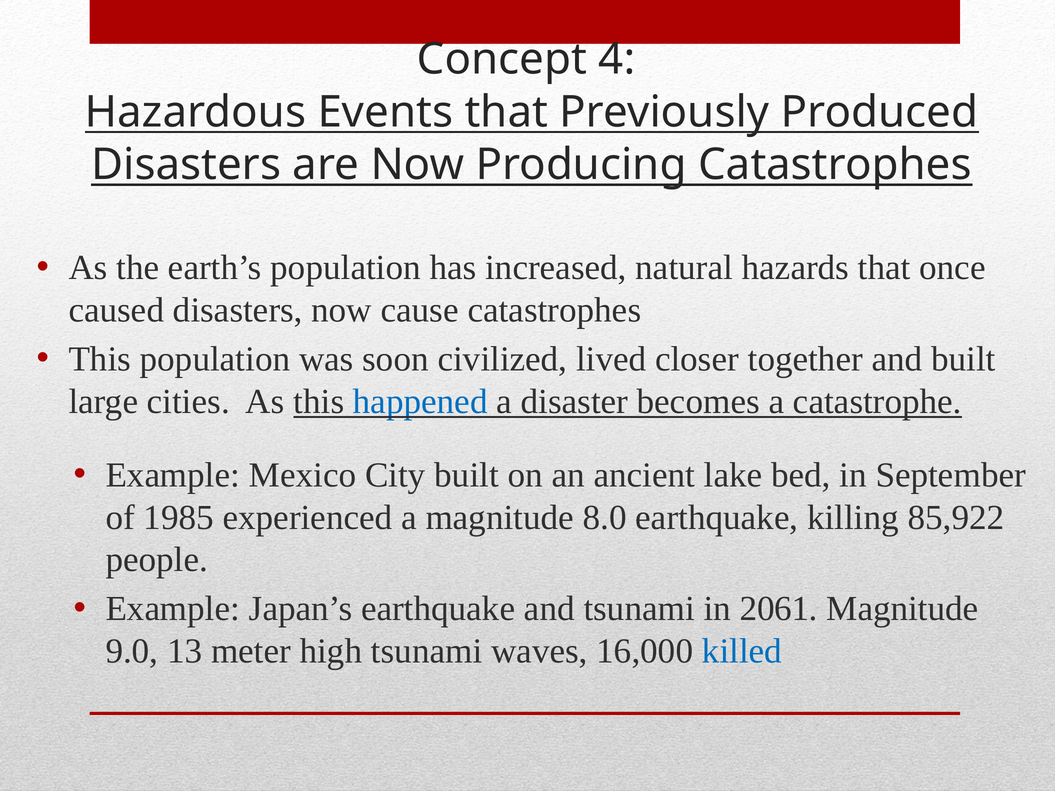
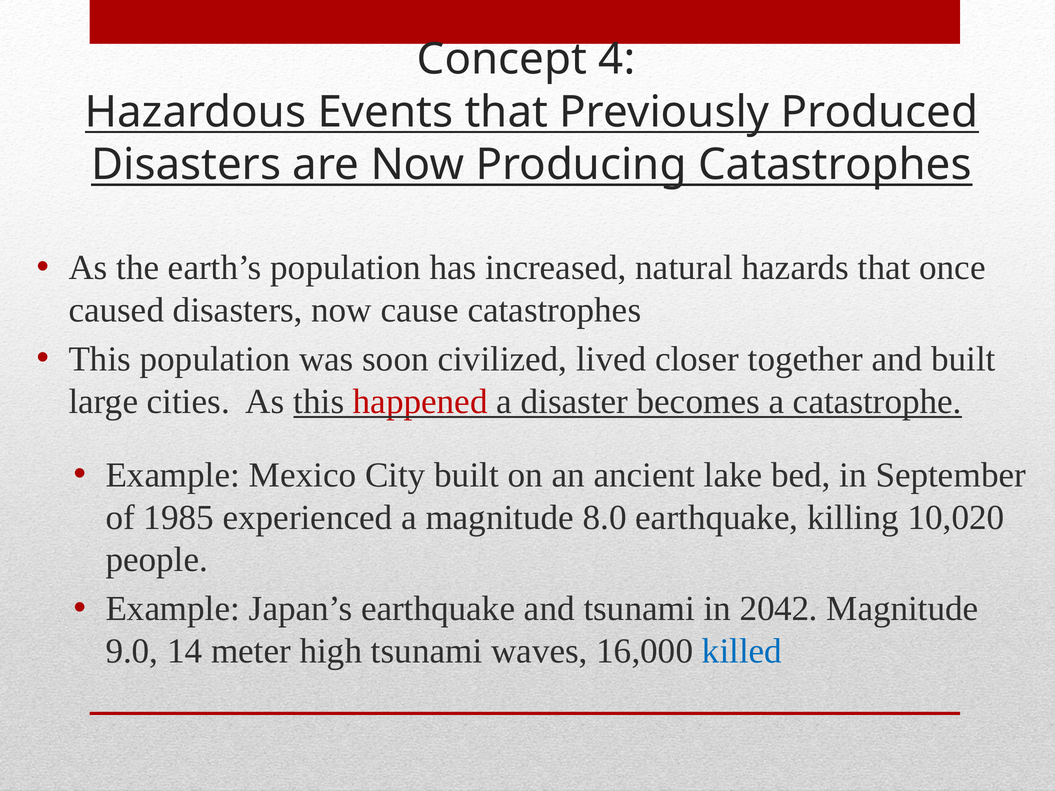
happened colour: blue -> red
85,922: 85,922 -> 10,020
2061: 2061 -> 2042
13: 13 -> 14
